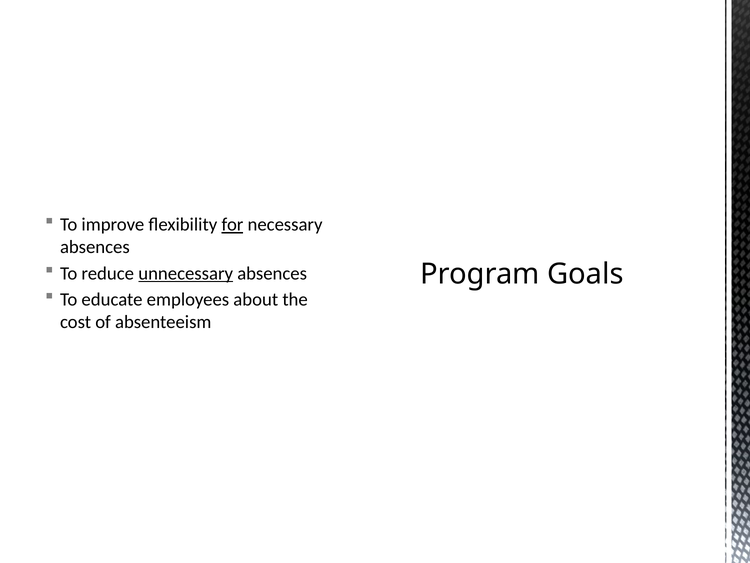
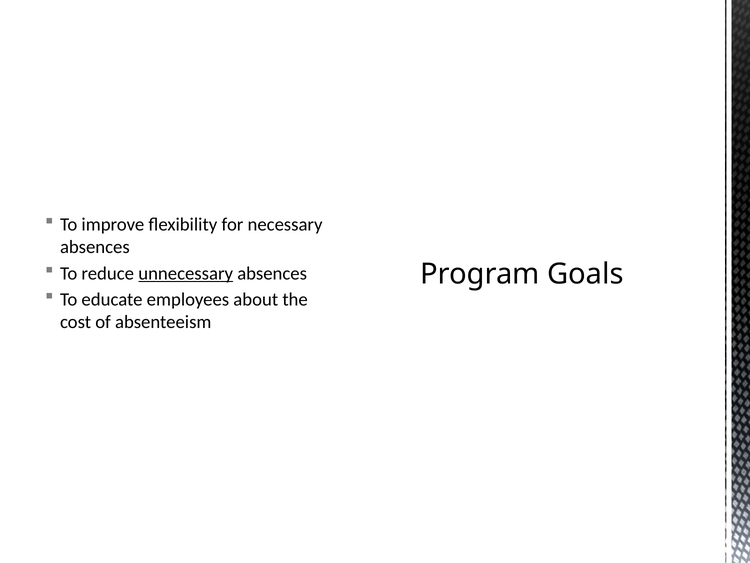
for underline: present -> none
